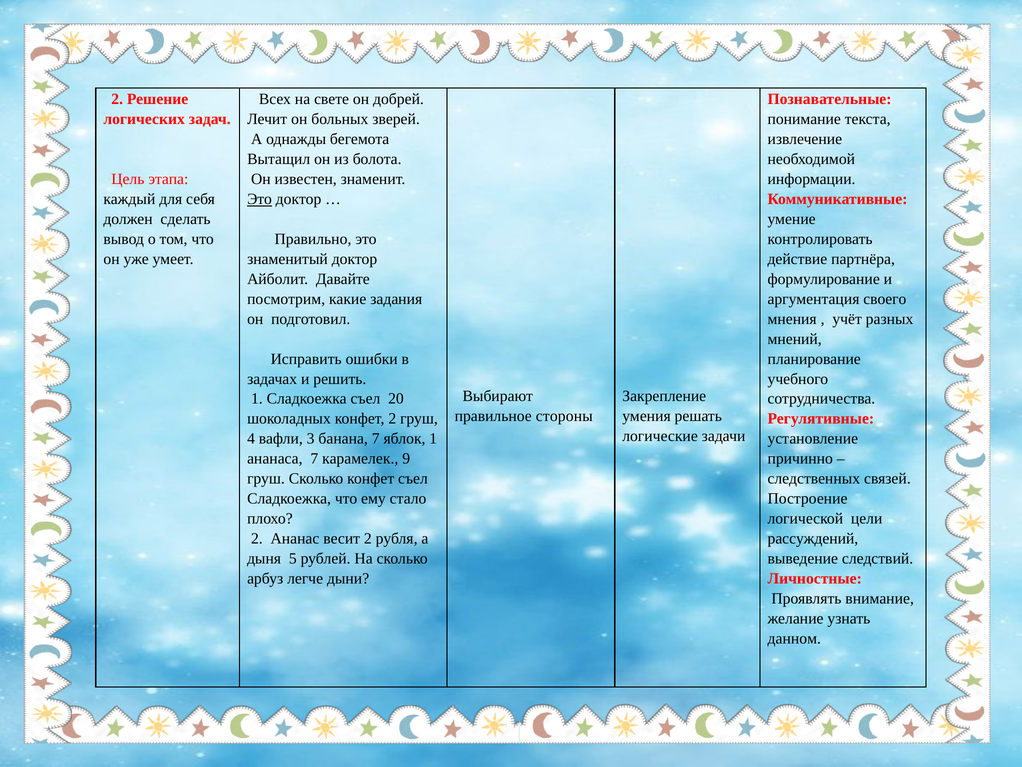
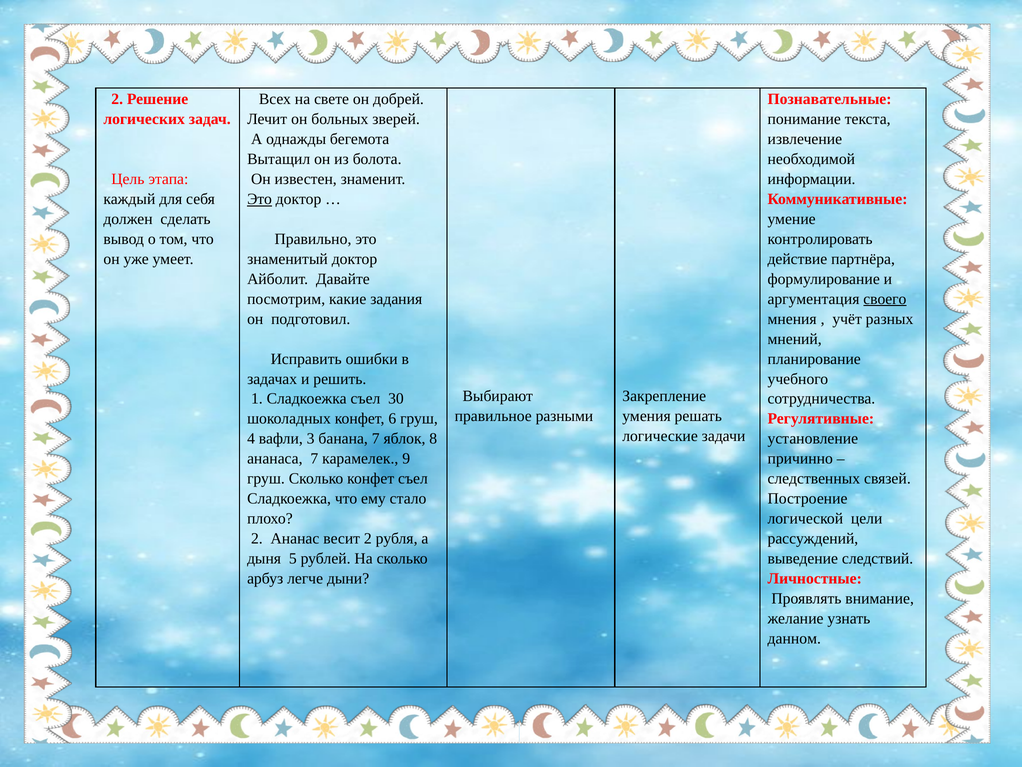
своего underline: none -> present
20: 20 -> 30
стороны: стороны -> разными
конфет 2: 2 -> 6
яблок 1: 1 -> 8
